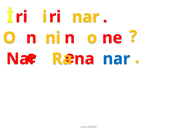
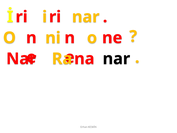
nar at (116, 59) colour: blue -> black
